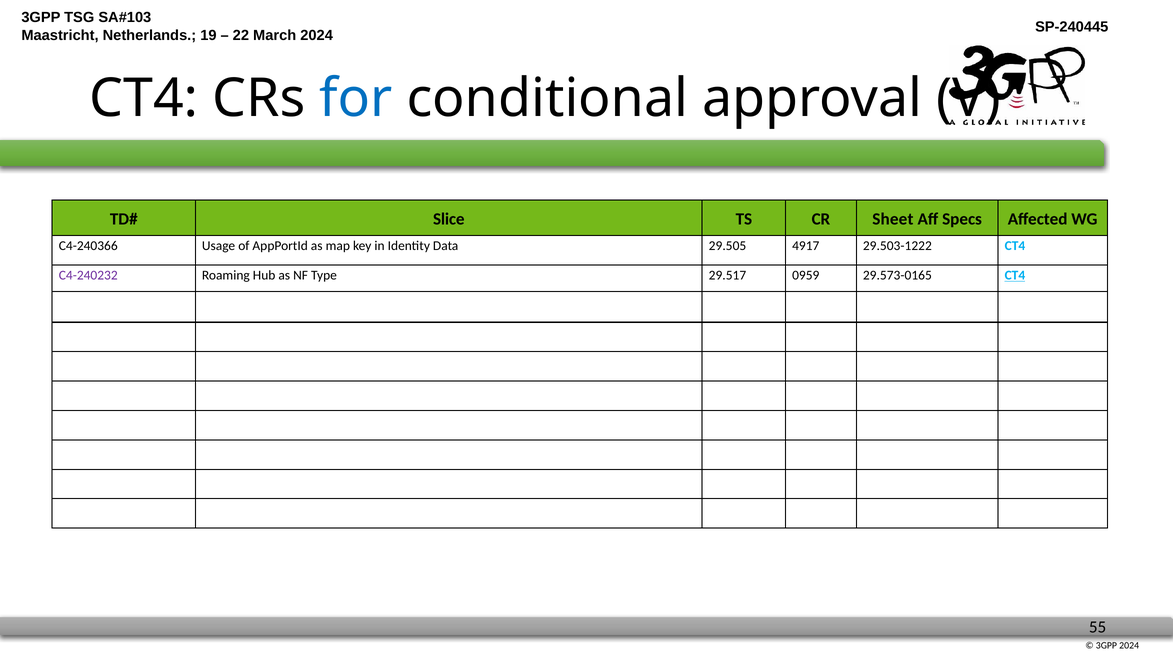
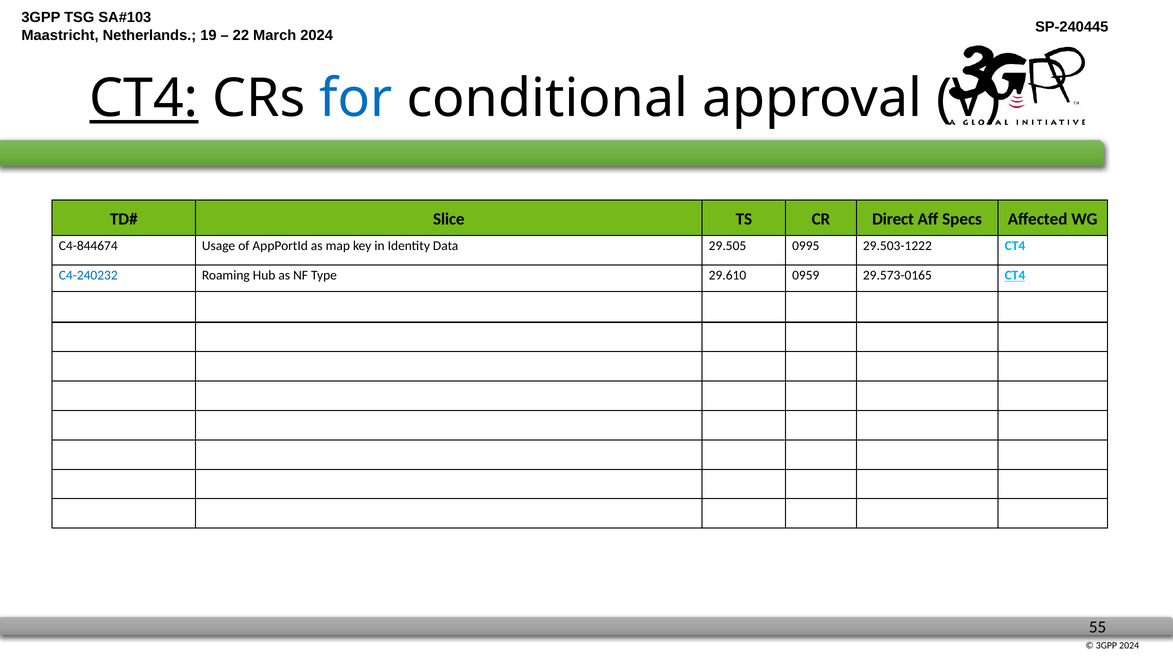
CT4 at (144, 99) underline: none -> present
Sheet: Sheet -> Direct
C4-240366: C4-240366 -> C4-844674
4917: 4917 -> 0995
C4-240232 colour: purple -> blue
29.517: 29.517 -> 29.610
